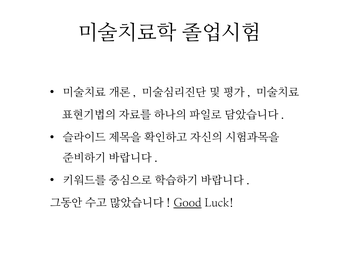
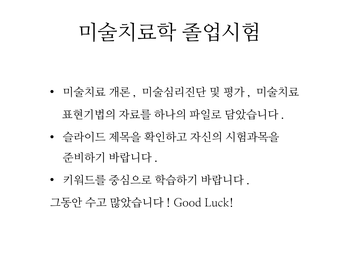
Good underline: present -> none
